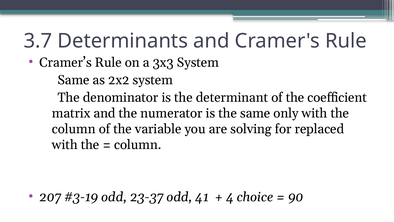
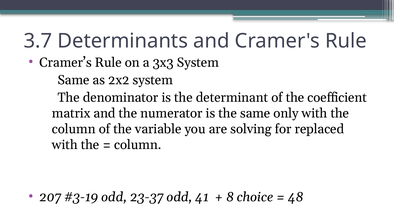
4: 4 -> 8
90: 90 -> 48
